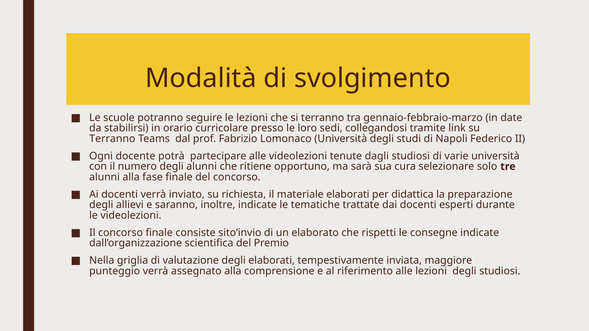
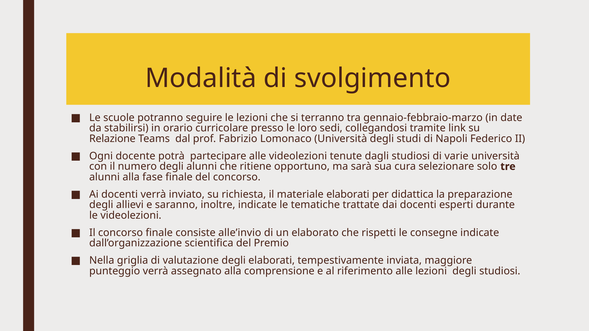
Terranno at (112, 139): Terranno -> Relazione
sito’invio: sito’invio -> alle’invio
